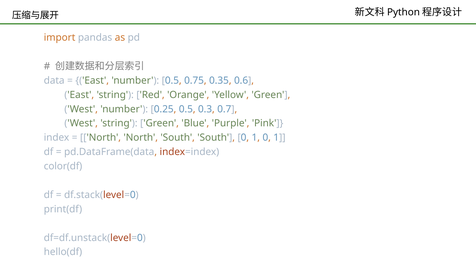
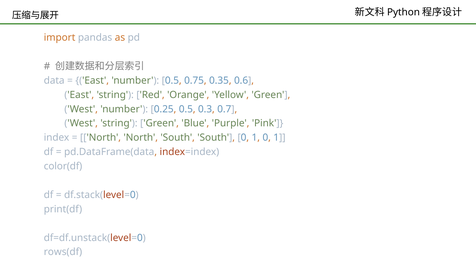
hello(df: hello(df -> rows(df
